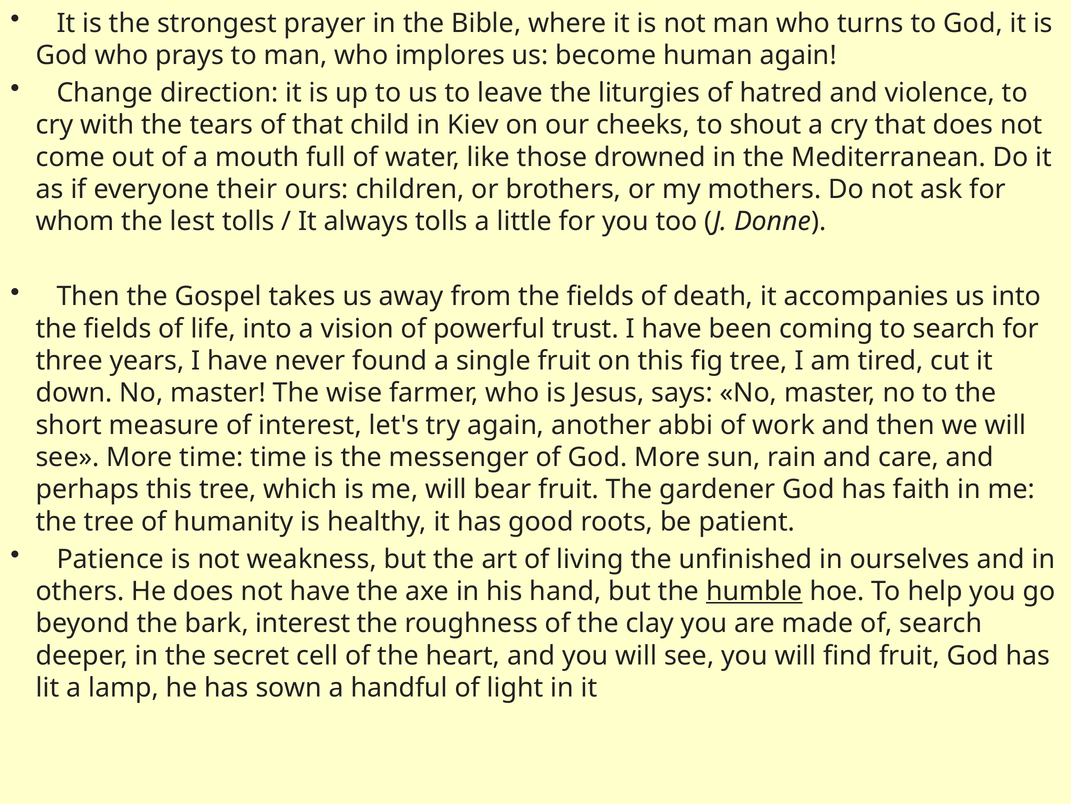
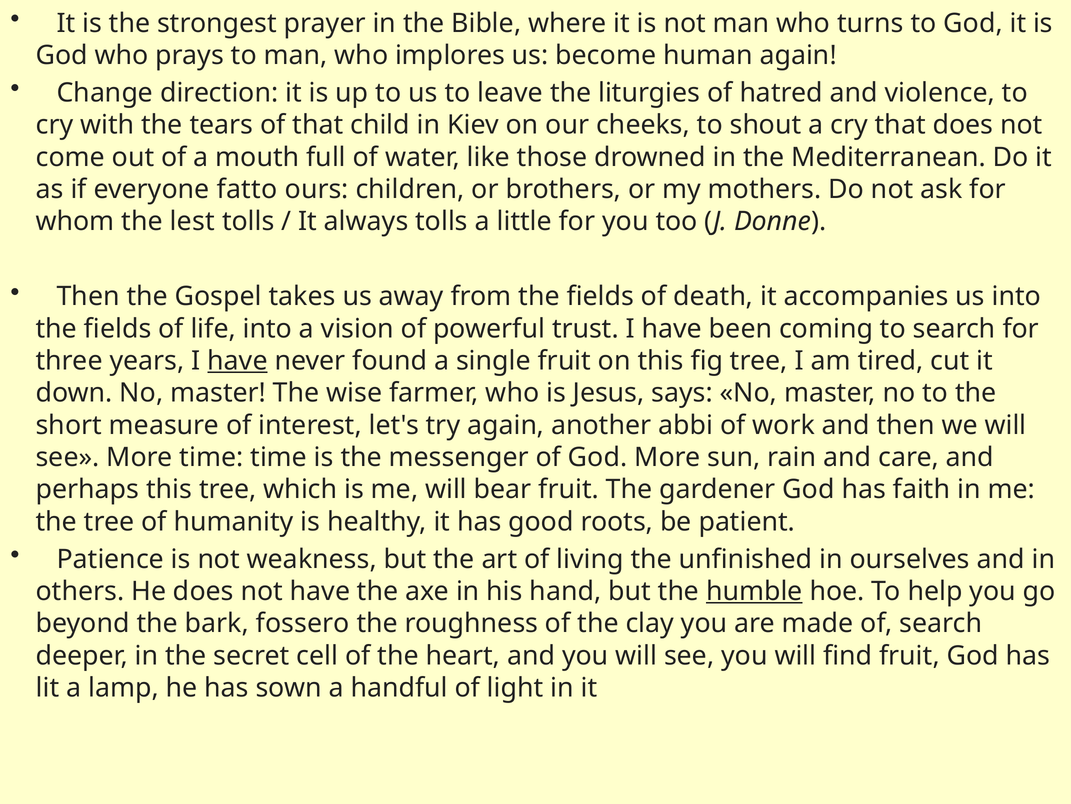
their: their -> fatto
have at (238, 361) underline: none -> present
bark interest: interest -> fossero
